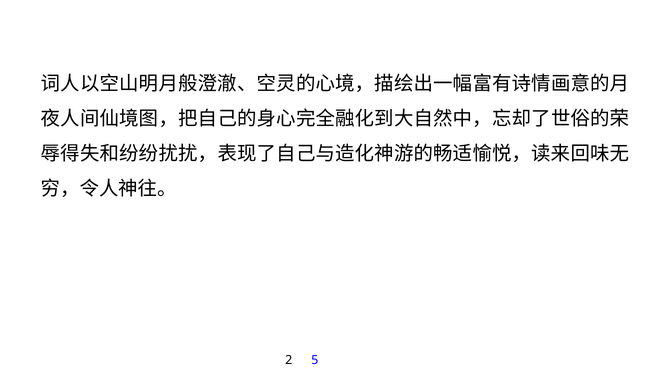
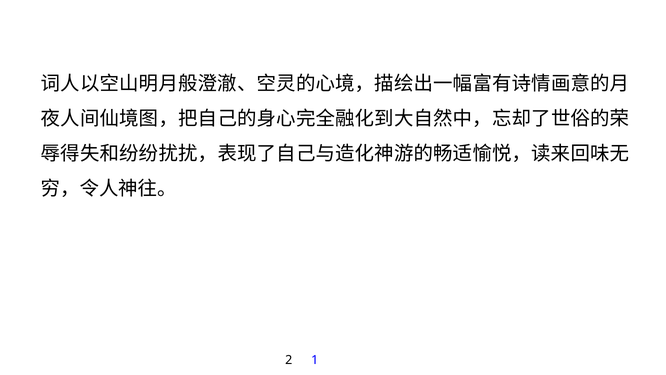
5: 5 -> 1
